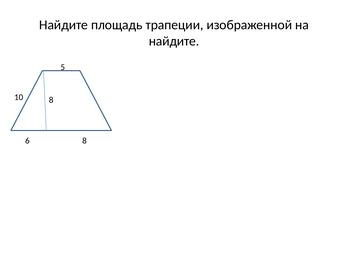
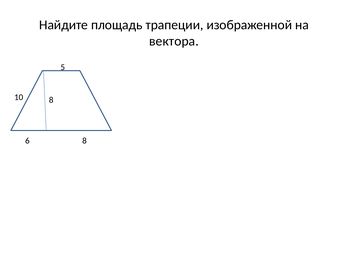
найдите at (174, 41): найдите -> вектора
